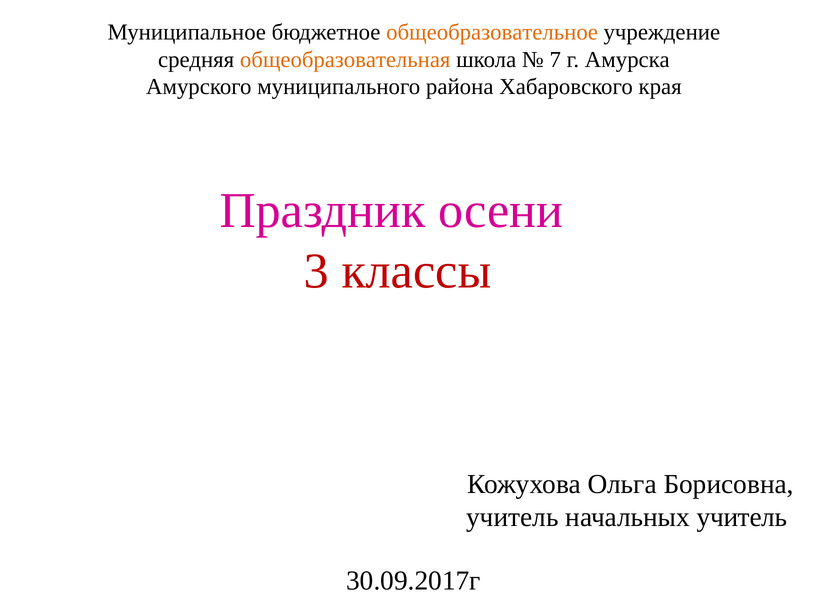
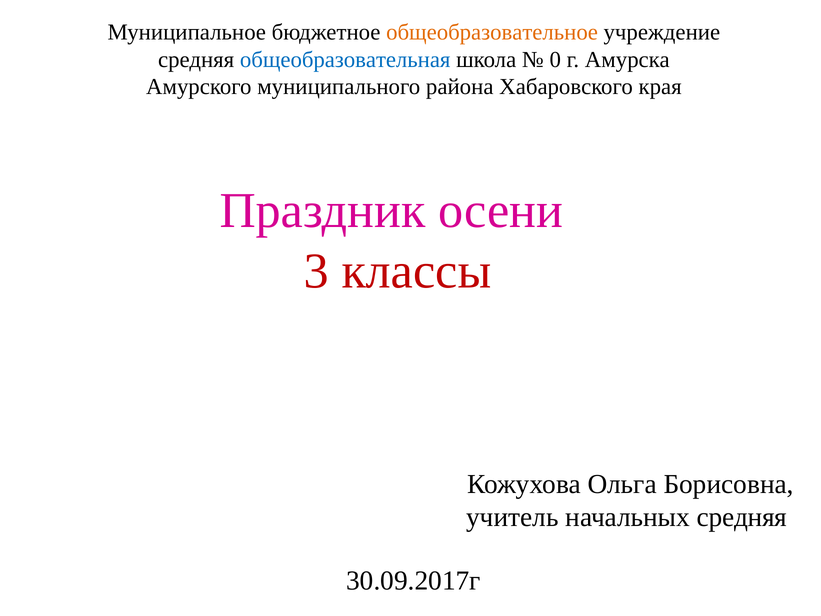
общеобразовательная colour: orange -> blue
7: 7 -> 0
начальных учитель: учитель -> средняя
